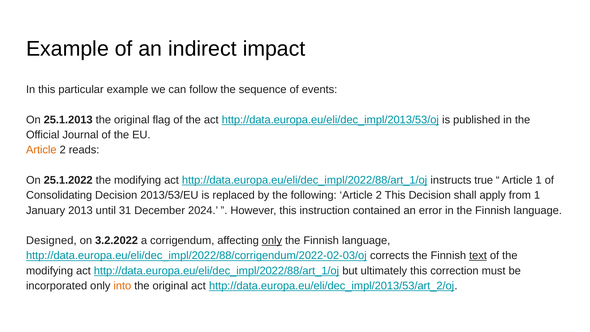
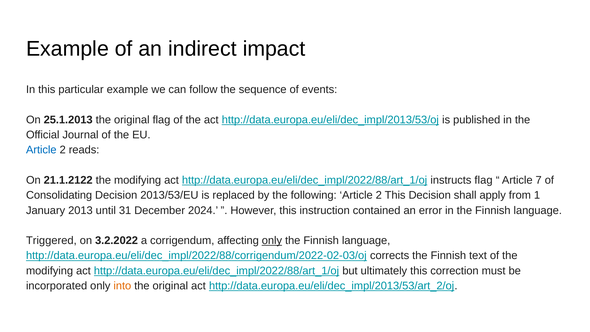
Article at (41, 150) colour: orange -> blue
25.1.2022: 25.1.2022 -> 21.1.2122
instructs true: true -> flag
Article 1: 1 -> 7
Designed: Designed -> Triggered
text underline: present -> none
